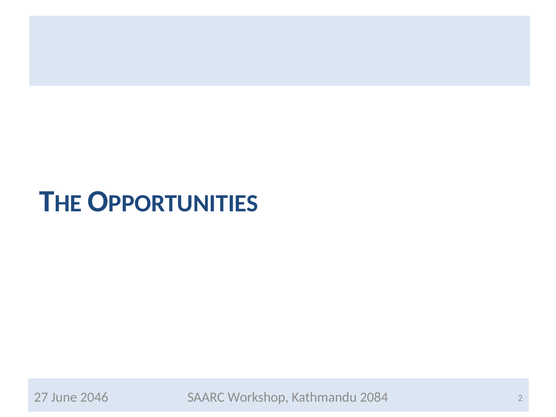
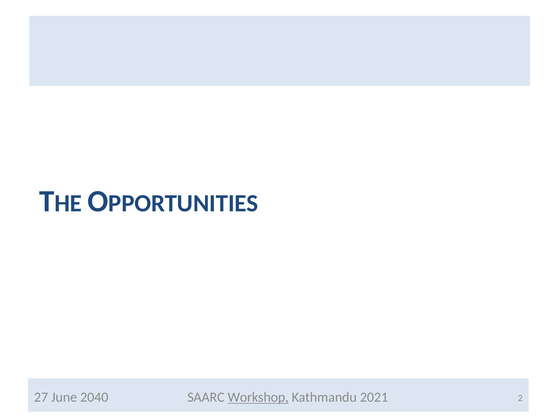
2046: 2046 -> 2040
Workshop underline: none -> present
2084: 2084 -> 2021
